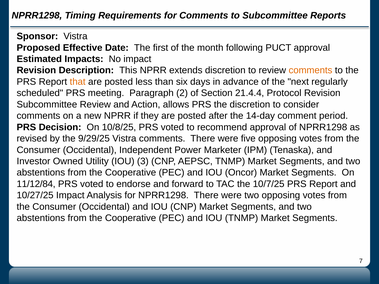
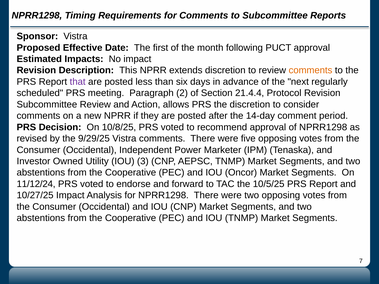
that colour: orange -> purple
11/12/84: 11/12/84 -> 11/12/24
10/7/25: 10/7/25 -> 10/5/25
